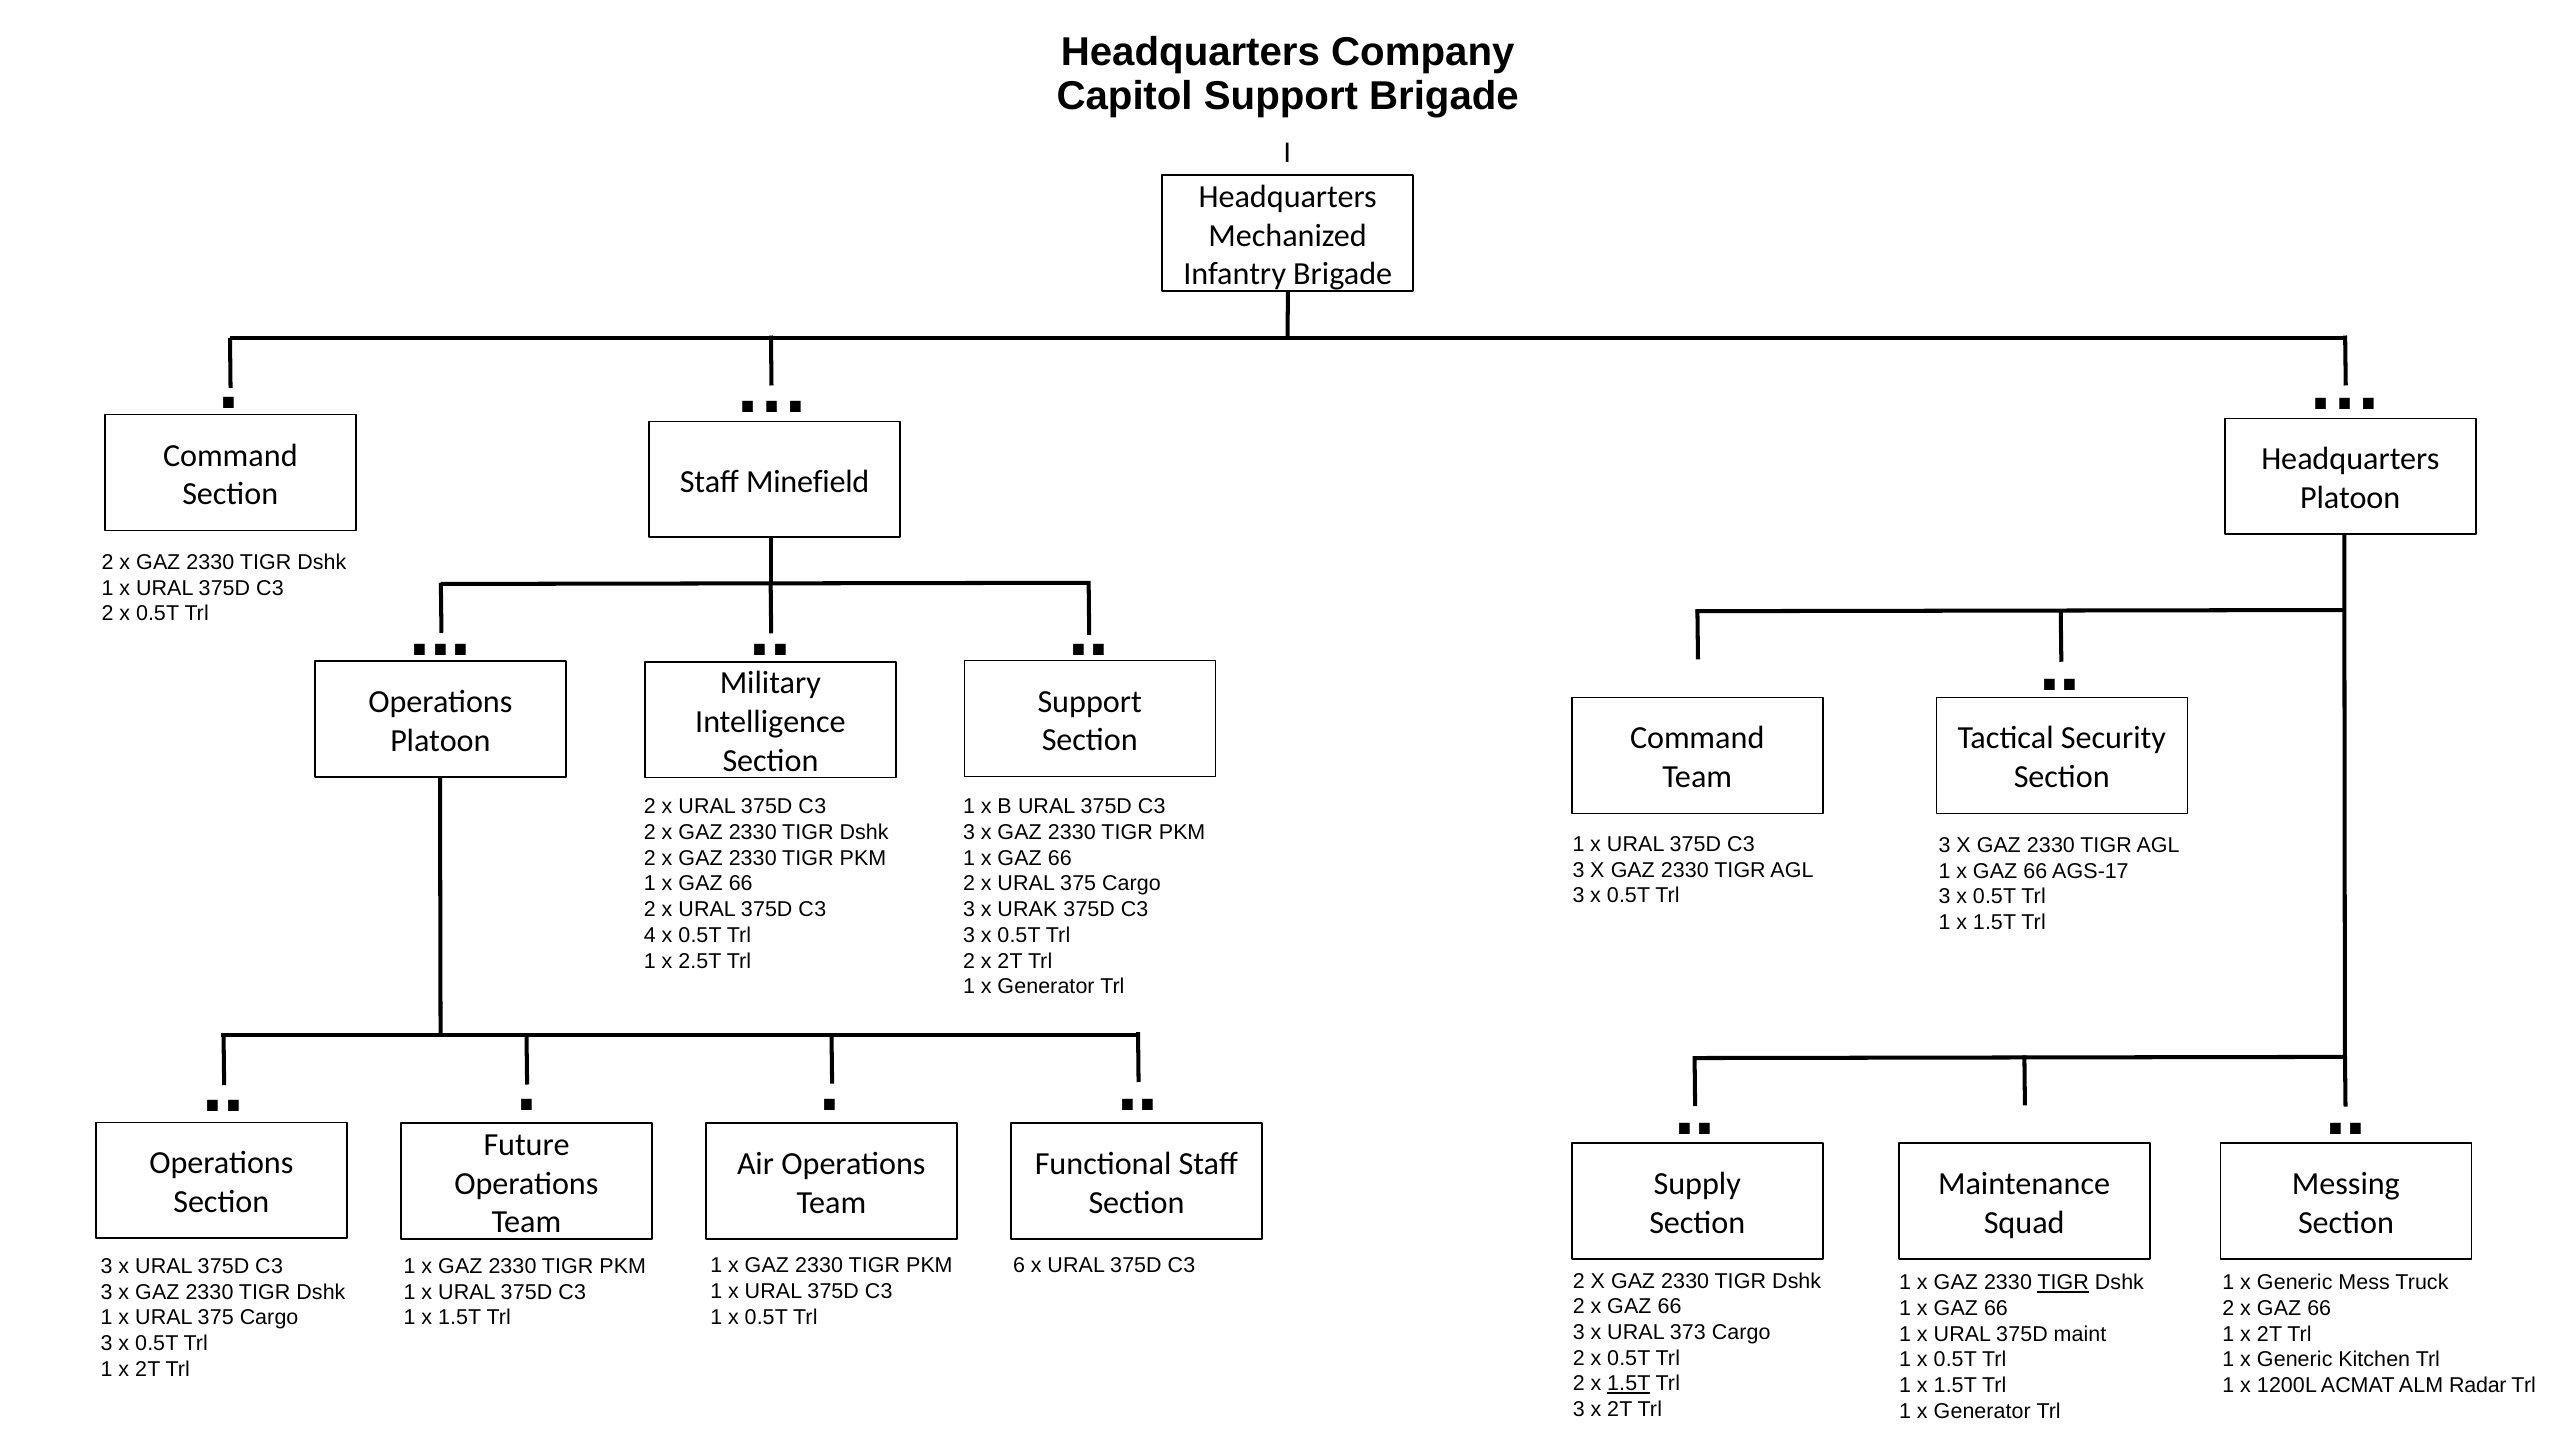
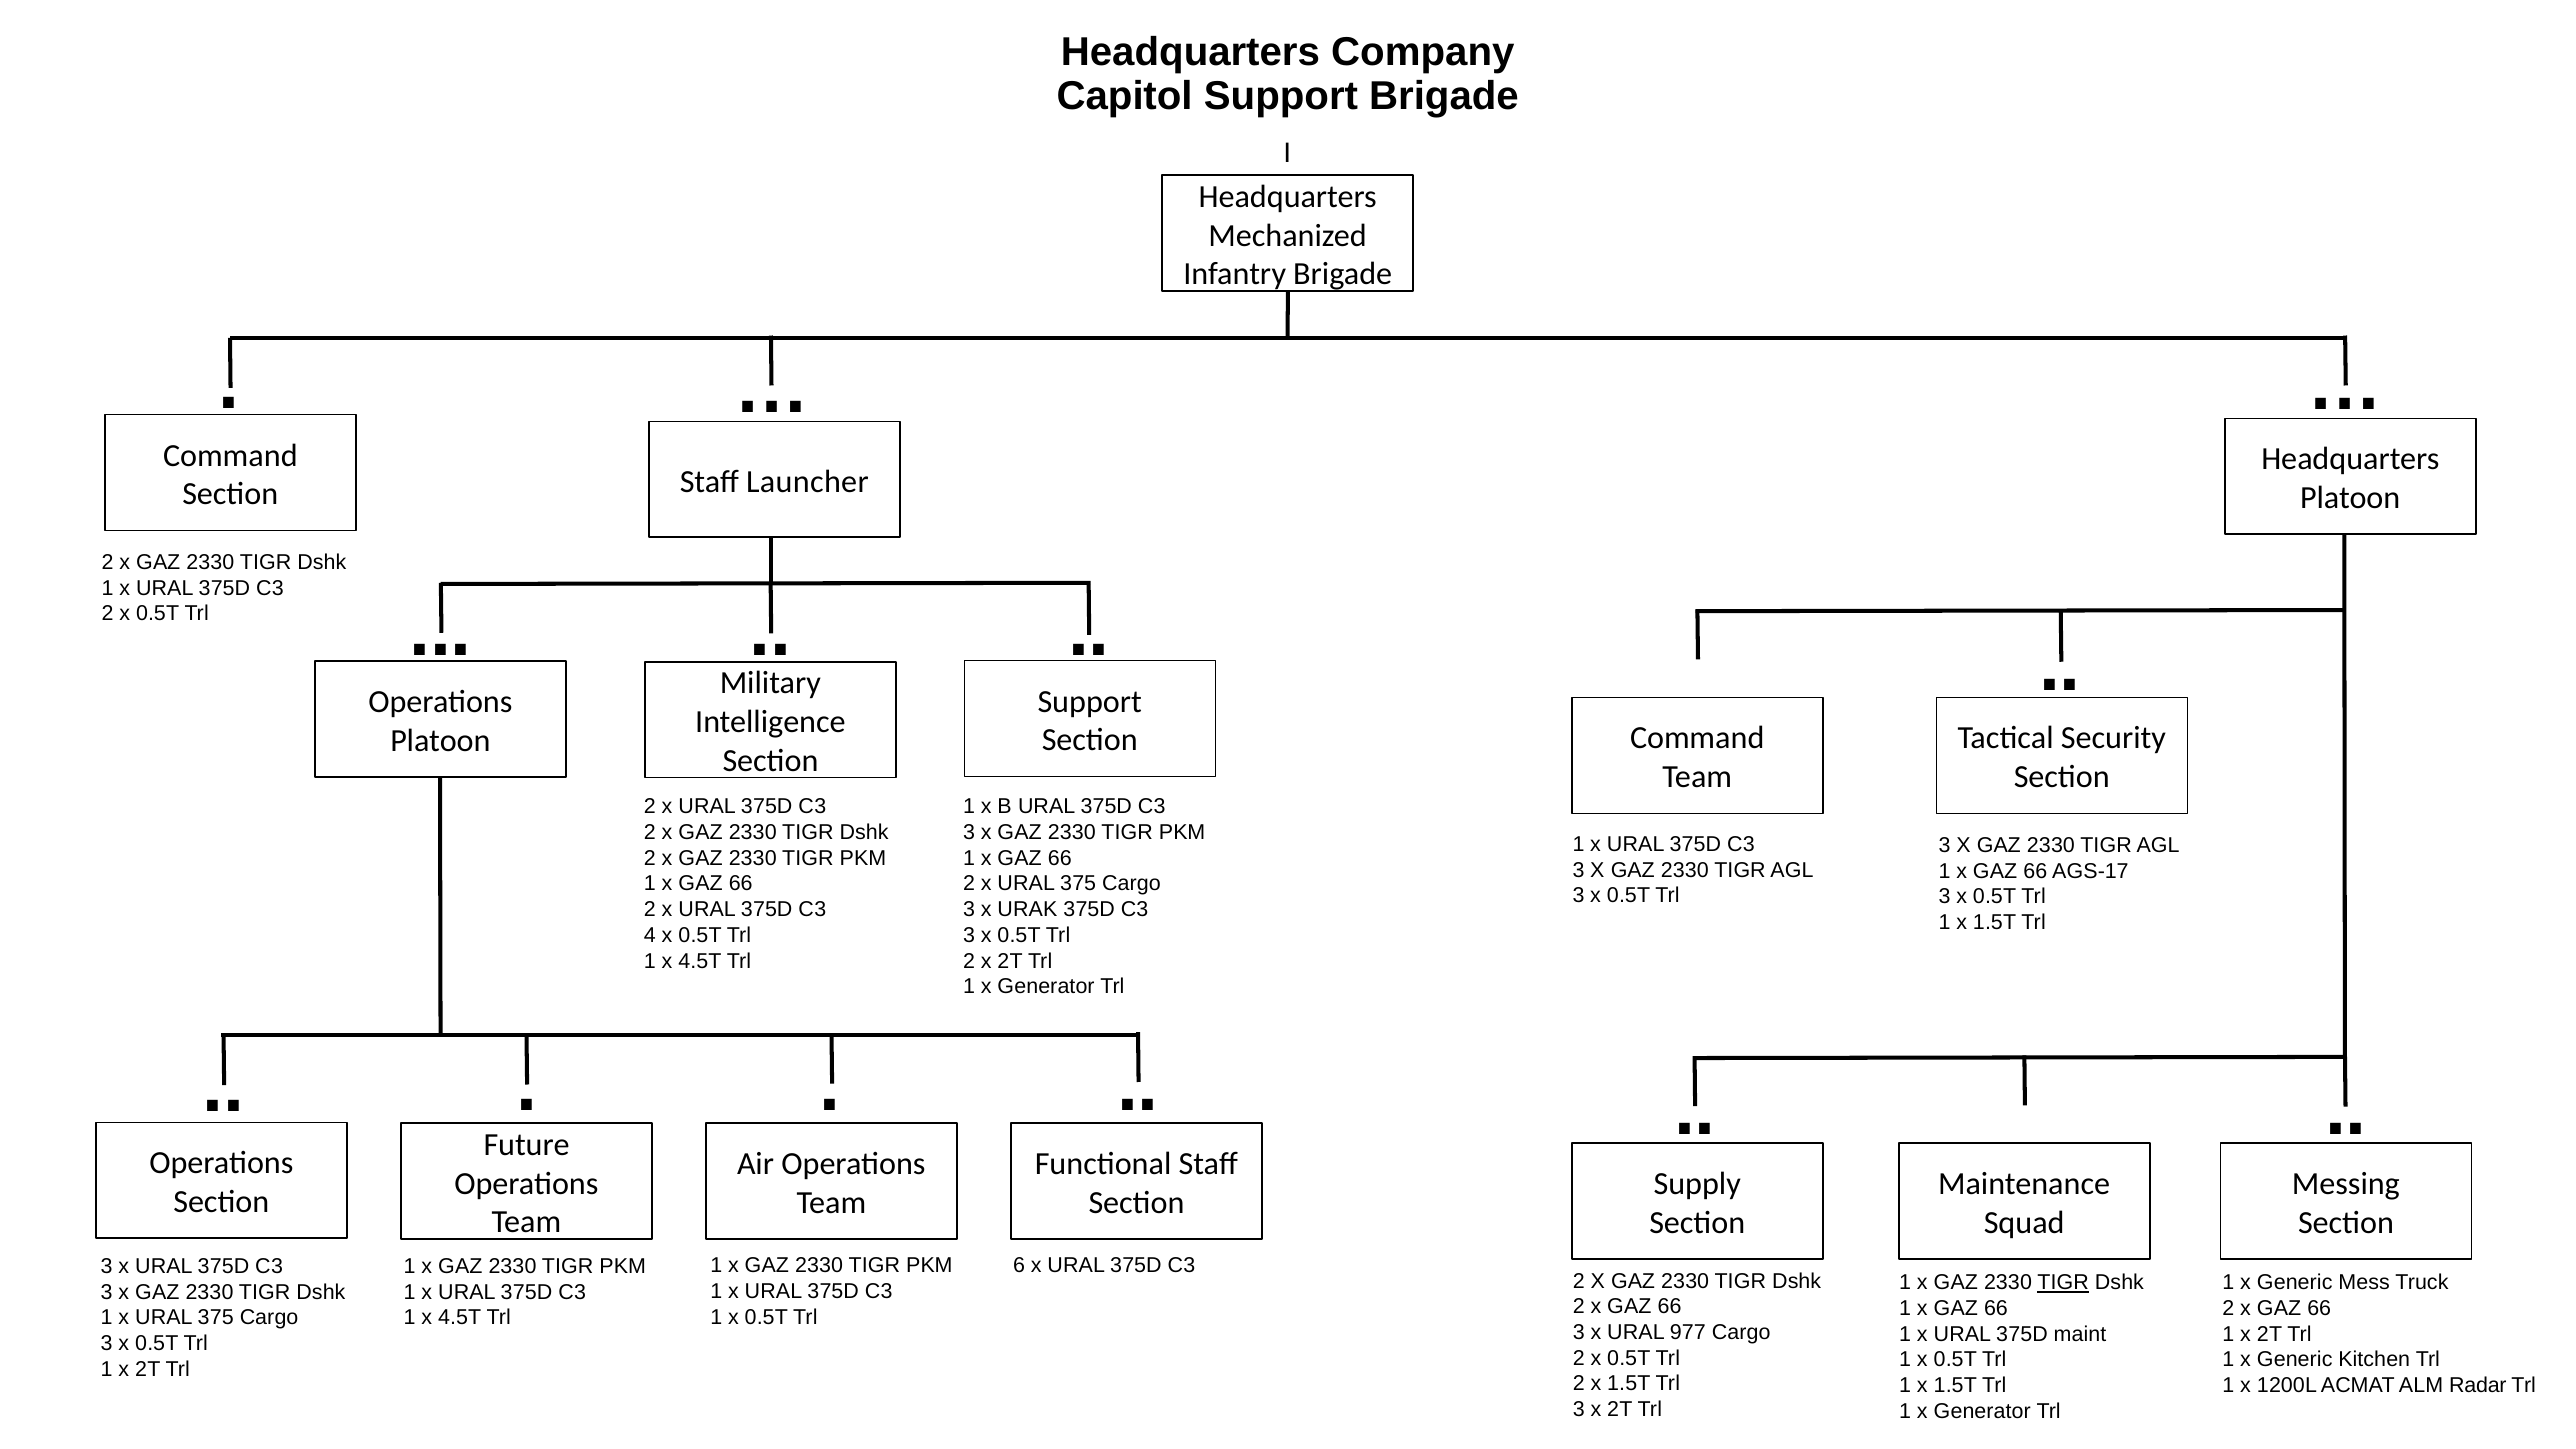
Minefield: Minefield -> Launcher
2.5T at (700, 961): 2.5T -> 4.5T
1.5T at (460, 1318): 1.5T -> 4.5T
373: 373 -> 977
1.5T at (1629, 1384) underline: present -> none
